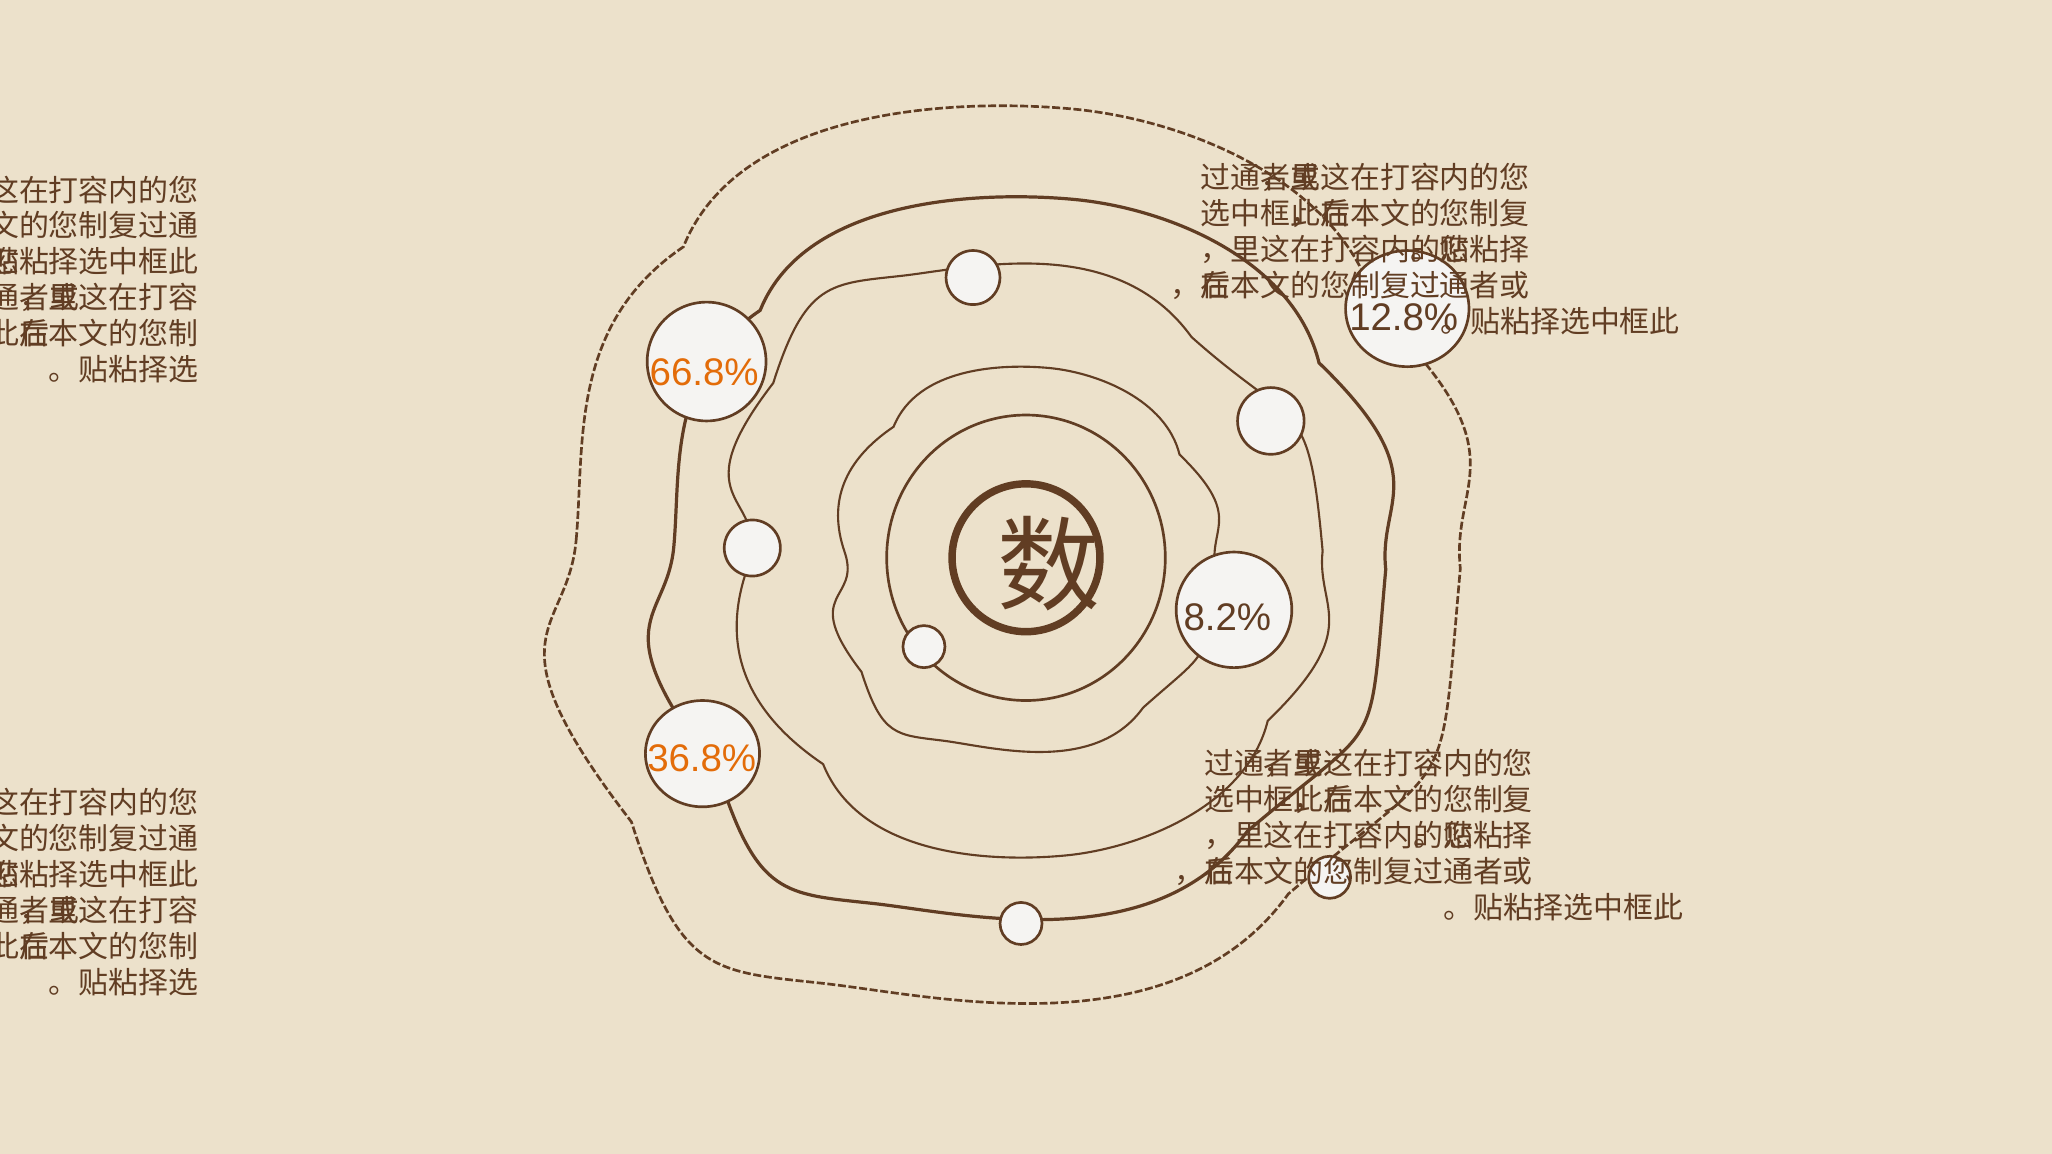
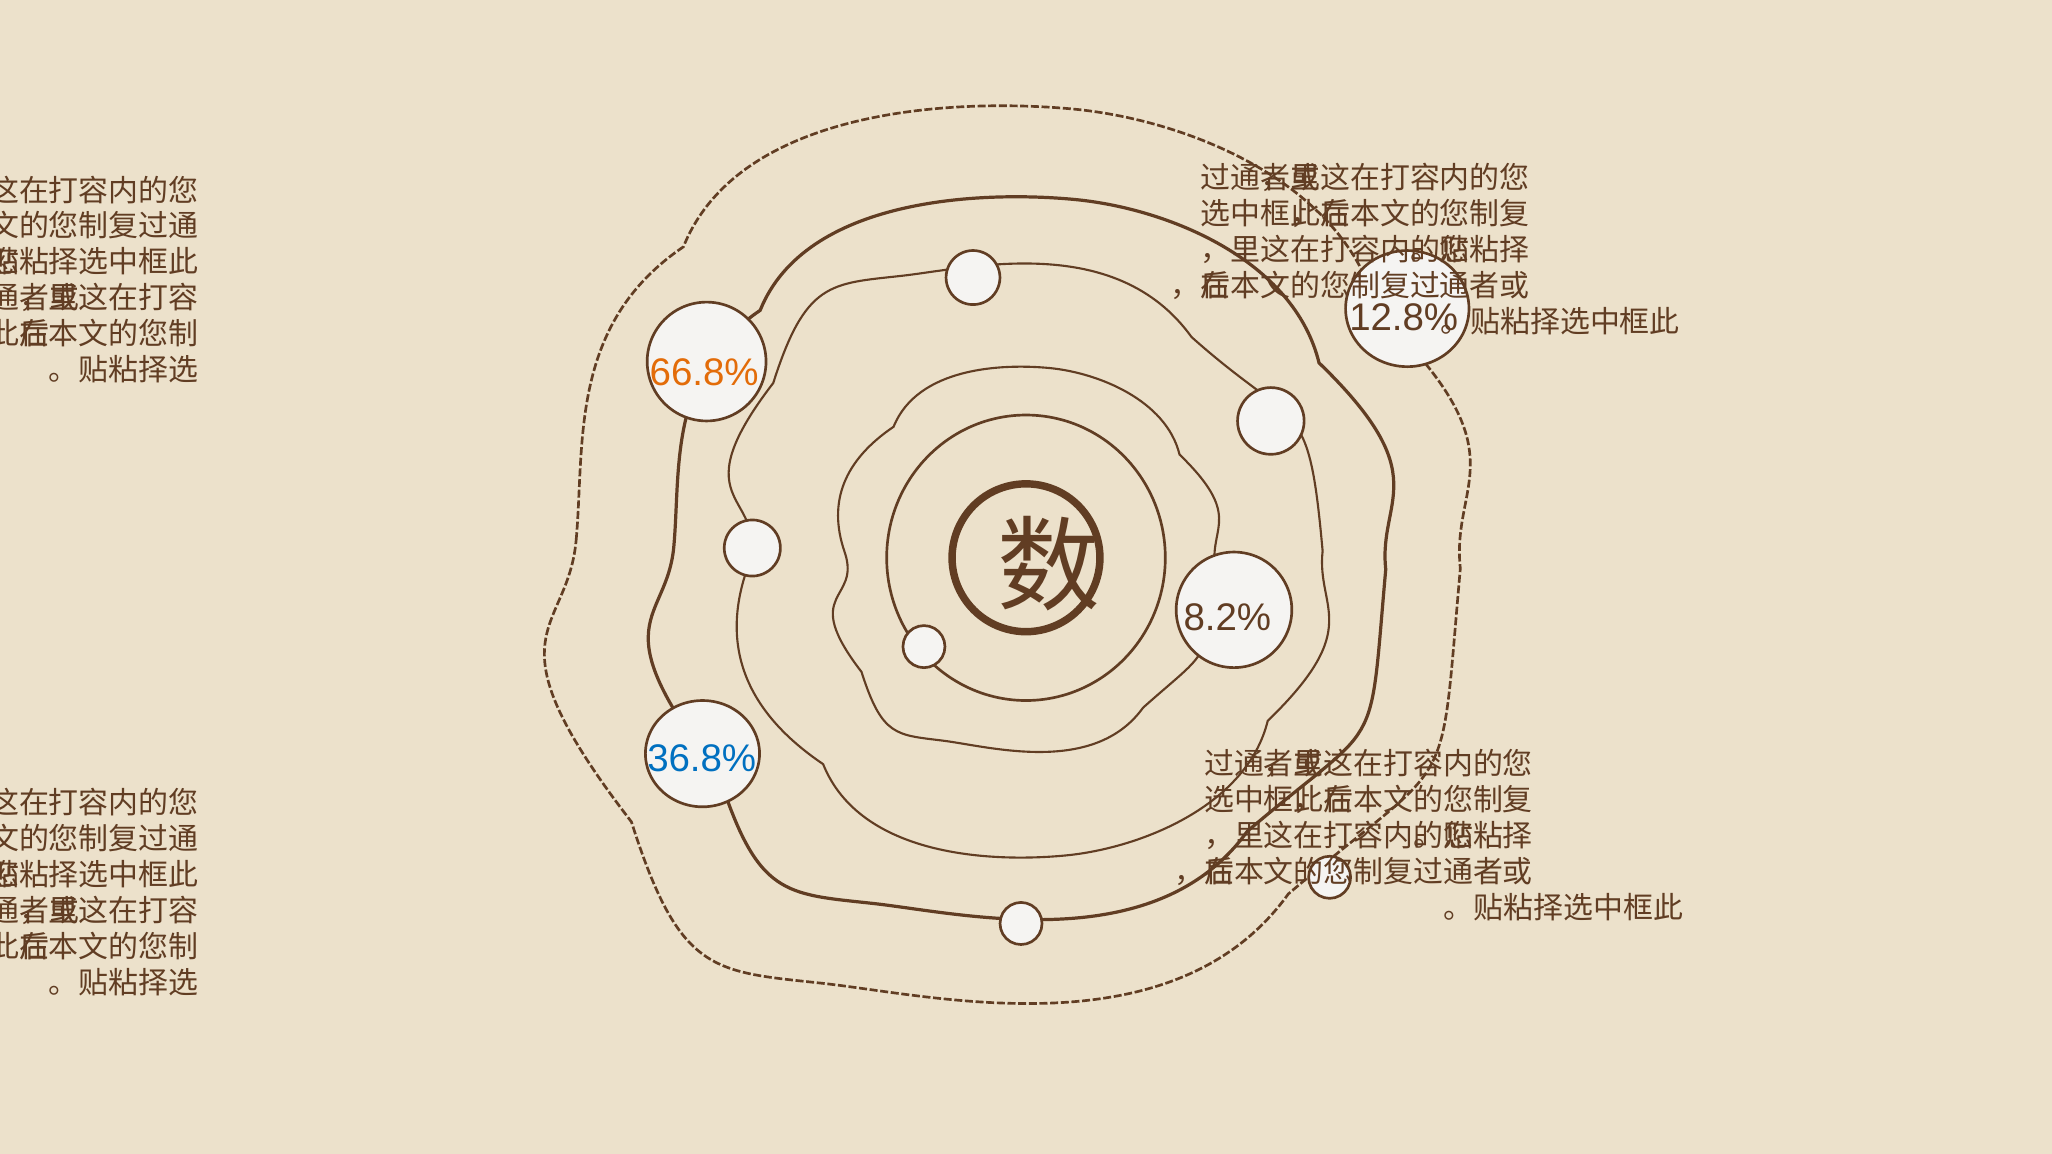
36.8% colour: orange -> blue
